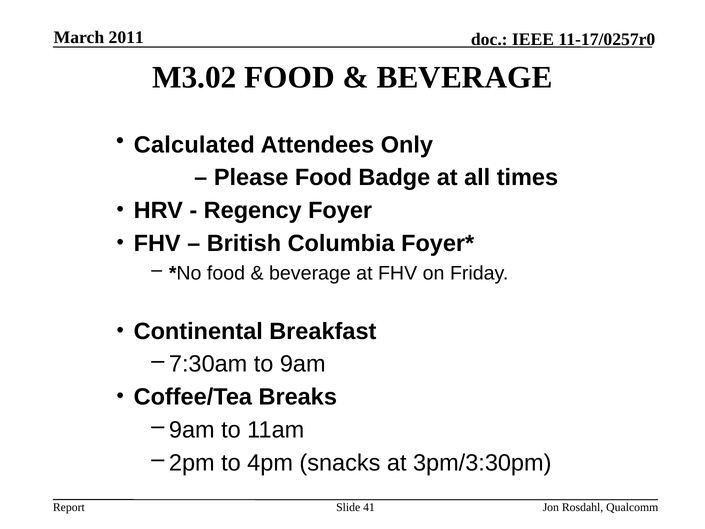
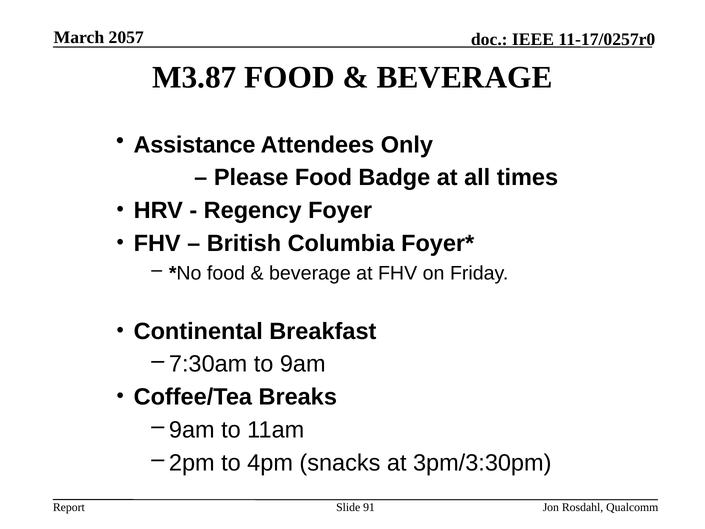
2011: 2011 -> 2057
M3.02: M3.02 -> M3.87
Calculated: Calculated -> Assistance
41: 41 -> 91
